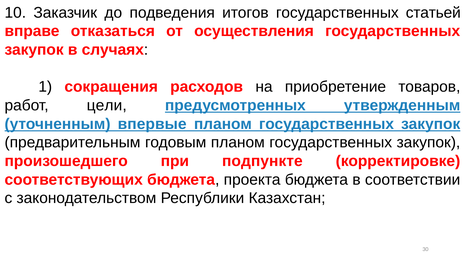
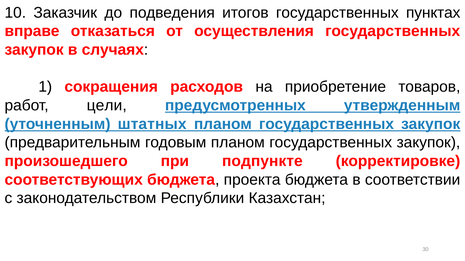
статьей: статьей -> пунктах
впервые: впервые -> штатных
